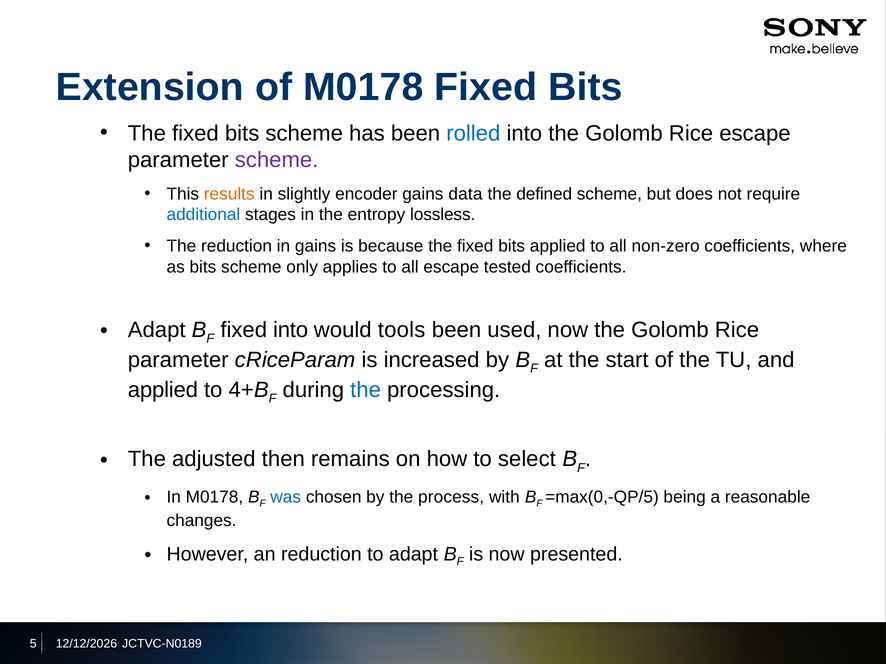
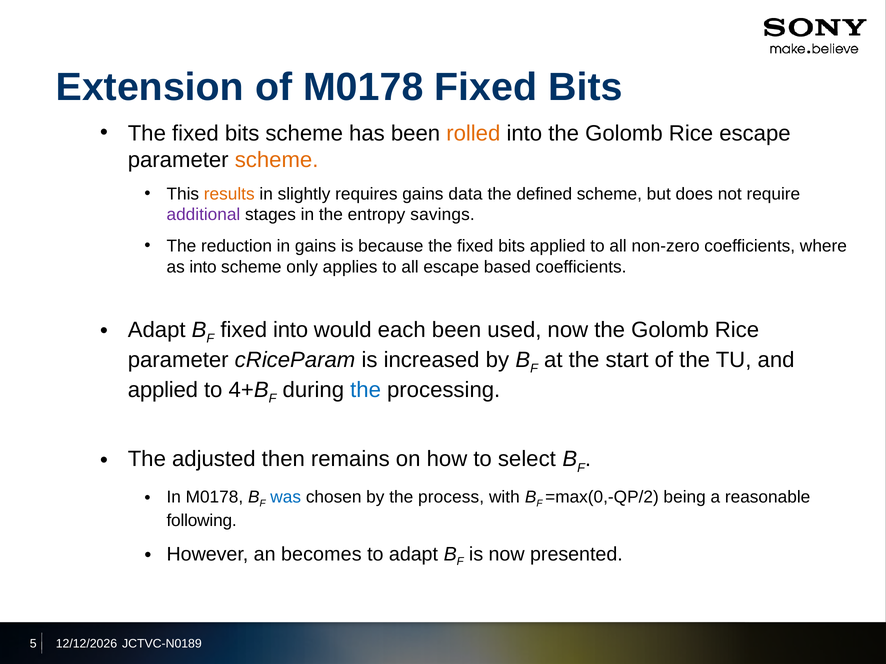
rolled colour: blue -> orange
scheme at (277, 160) colour: purple -> orange
encoder: encoder -> requires
additional colour: blue -> purple
lossless: lossless -> savings
as bits: bits -> into
tested: tested -> based
tools: tools -> each
=max(0,-QP/5: =max(0,-QP/5 -> =max(0,-QP/2
changes: changes -> following
an reduction: reduction -> becomes
